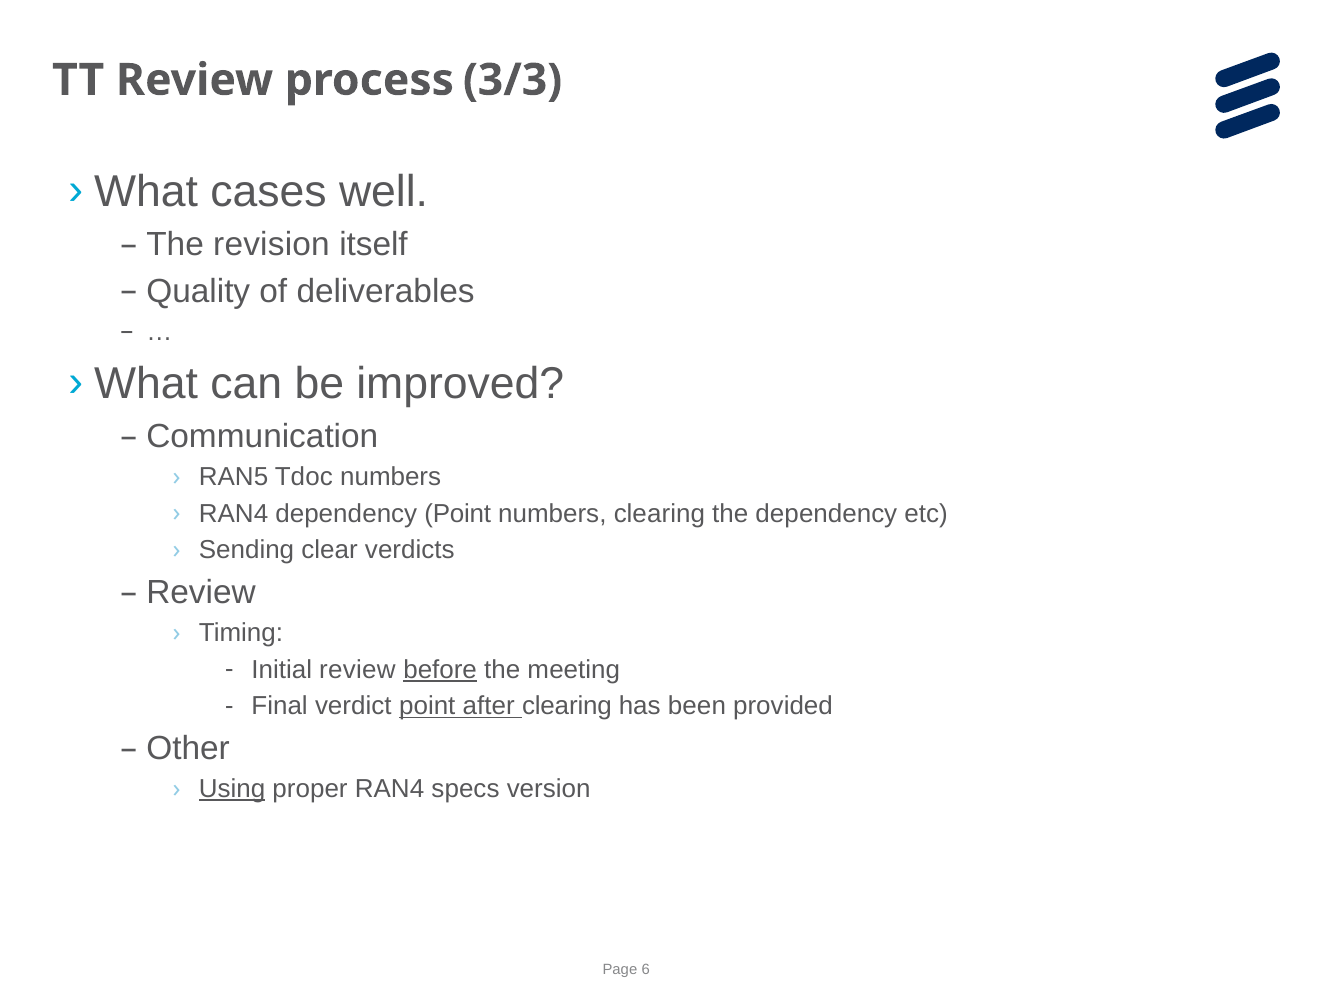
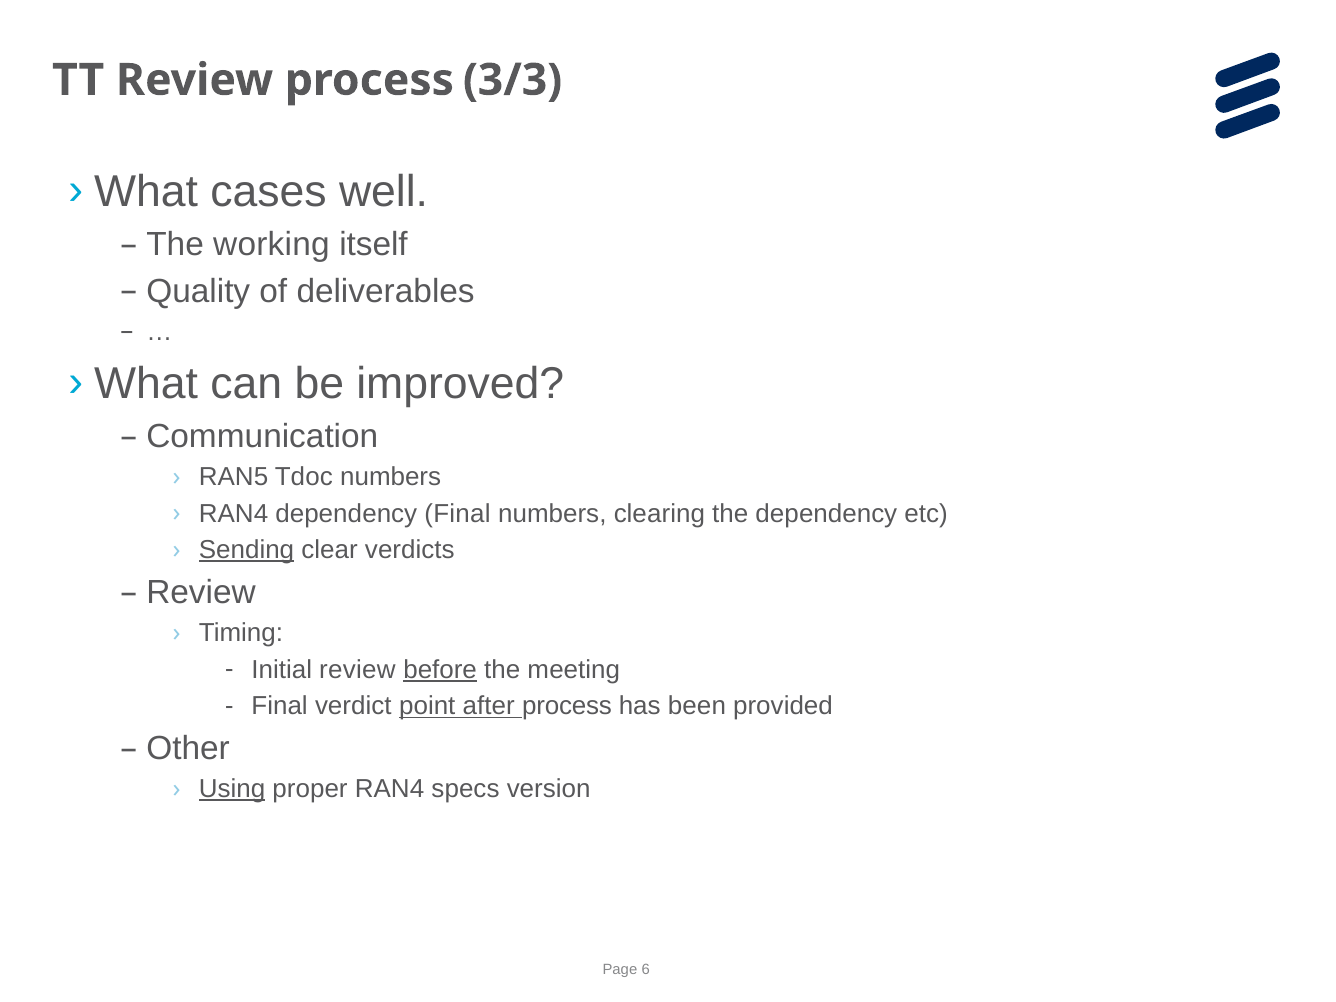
revision: revision -> working
dependency Point: Point -> Final
Sending underline: none -> present
after clearing: clearing -> process
